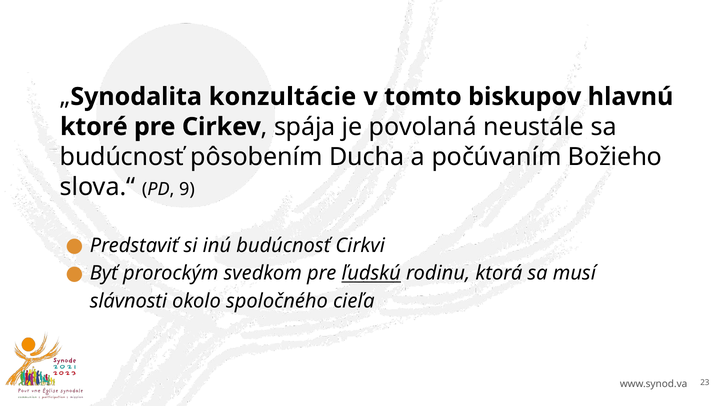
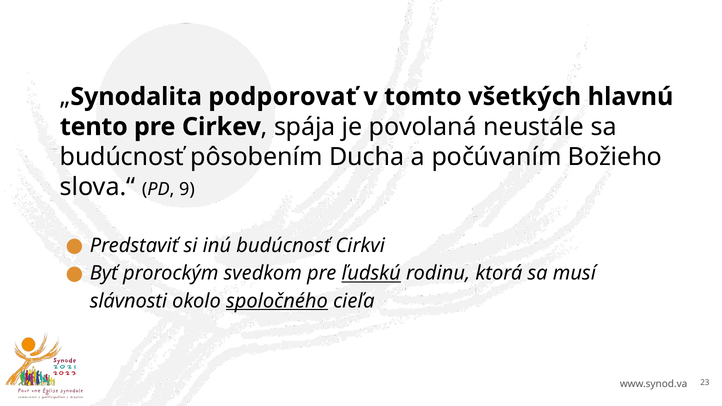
konzultácie: konzultácie -> podporovať
biskupov: biskupov -> všetkých
ktoré: ktoré -> tento
spoločného underline: none -> present
